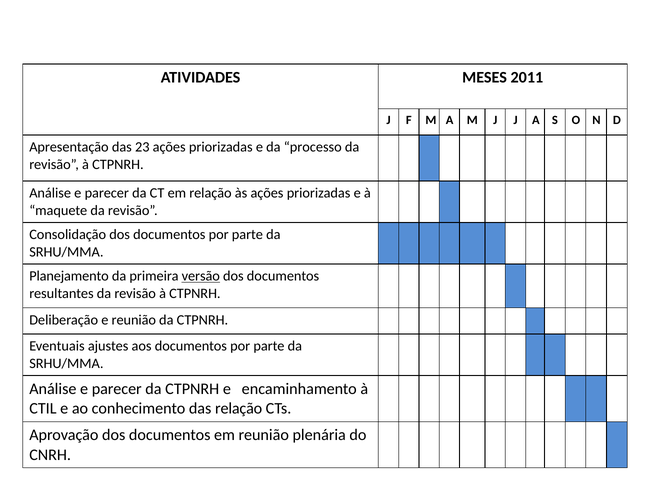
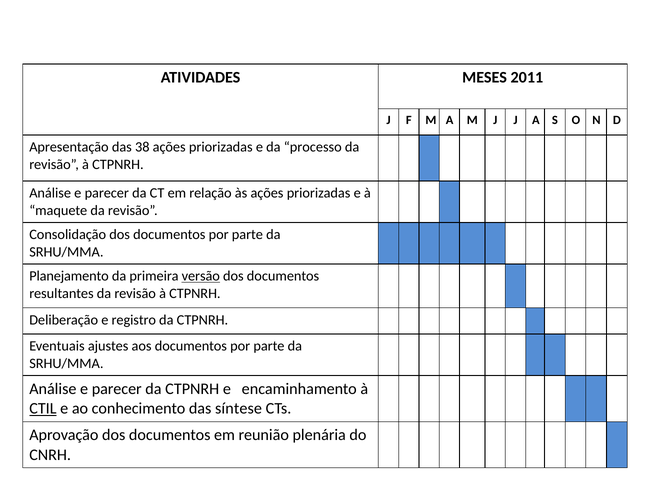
23: 23 -> 38
e reunião: reunião -> registro
CTIL underline: none -> present
das relação: relação -> síntese
